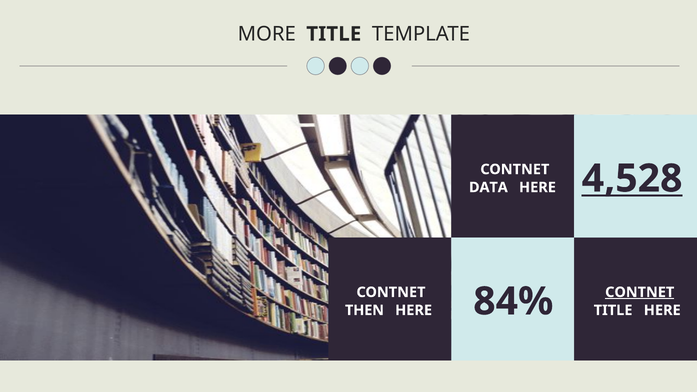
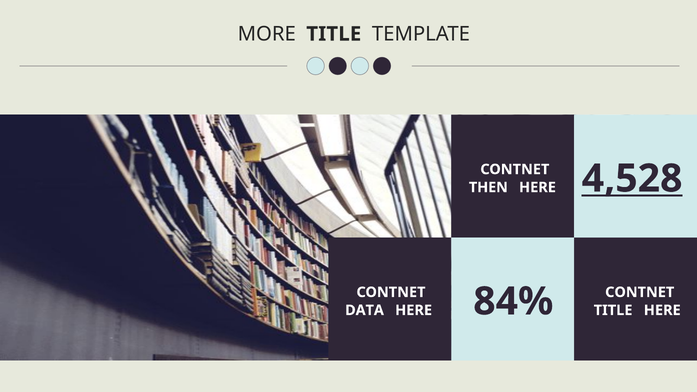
DATA: DATA -> THEN
CONTNET at (640, 292) underline: present -> none
THEN: THEN -> DATA
